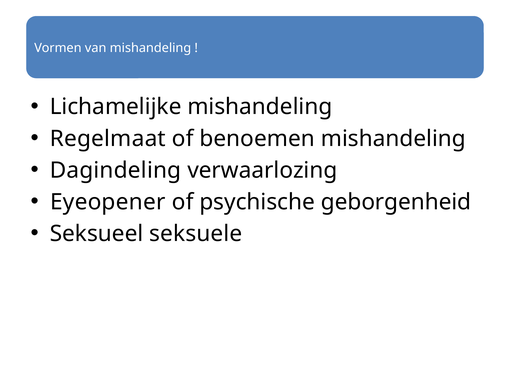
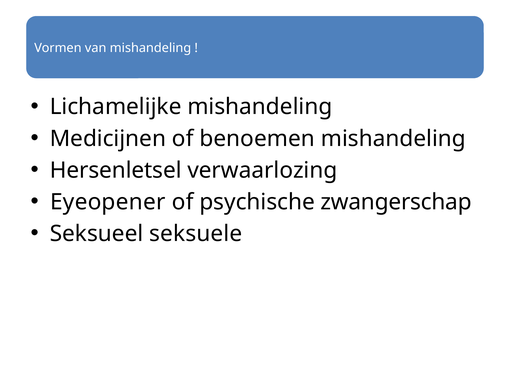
Regelmaat: Regelmaat -> Medicijnen
Dagindeling: Dagindeling -> Hersenletsel
geborgenheid: geborgenheid -> zwangerschap
